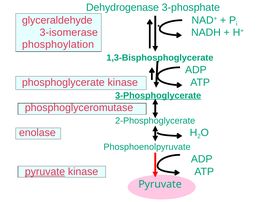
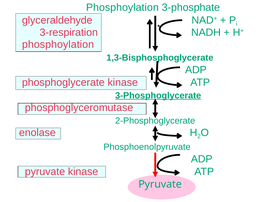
Dehydrogenase at (122, 7): Dehydrogenase -> Phosphoylation
3-isomerase: 3-isomerase -> 3-respiration
pyruvate at (45, 172) underline: present -> none
